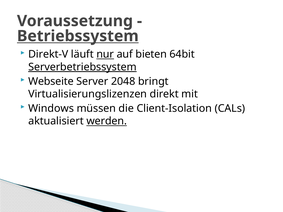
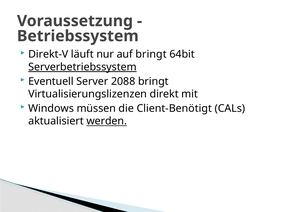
Betriebssystem underline: present -> none
nur underline: present -> none
auf bieten: bieten -> bringt
Webseite: Webseite -> Eventuell
2048: 2048 -> 2088
Client-Isolation: Client-Isolation -> Client-Benötigt
